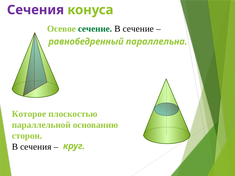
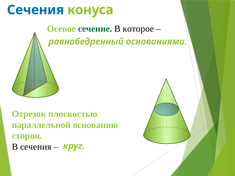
Сечения at (35, 10) colour: purple -> blue
В сечение: сечение -> которое
параллельна: параллельна -> основаниями
Которое: Которое -> Отрезок
